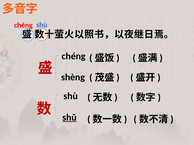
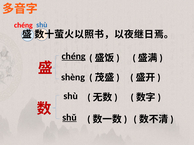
chéng at (74, 56) underline: none -> present
